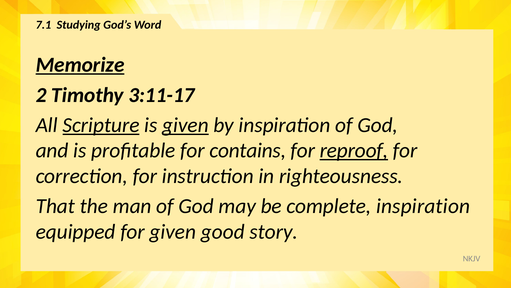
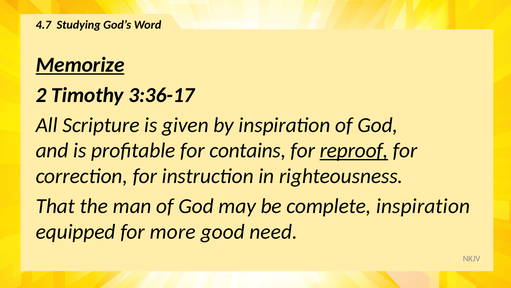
7.1: 7.1 -> 4.7
3:11-17: 3:11-17 -> 3:36-17
Scripture underline: present -> none
given at (185, 125) underline: present -> none
for given: given -> more
story: story -> need
